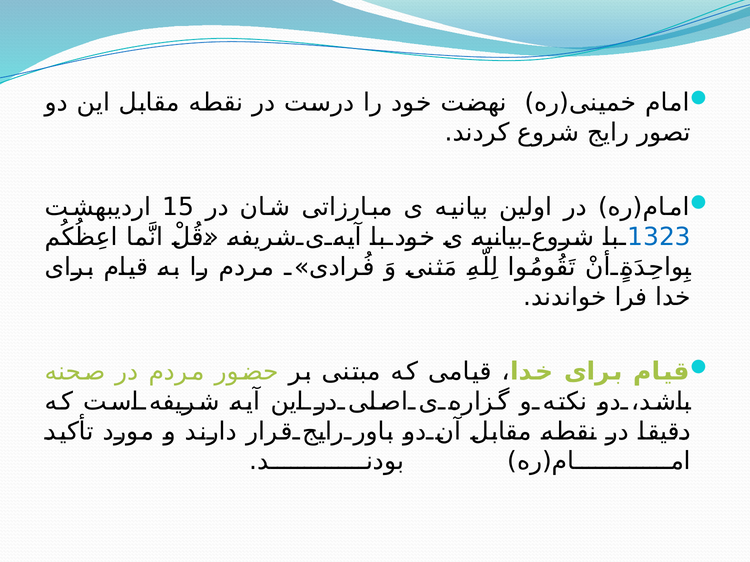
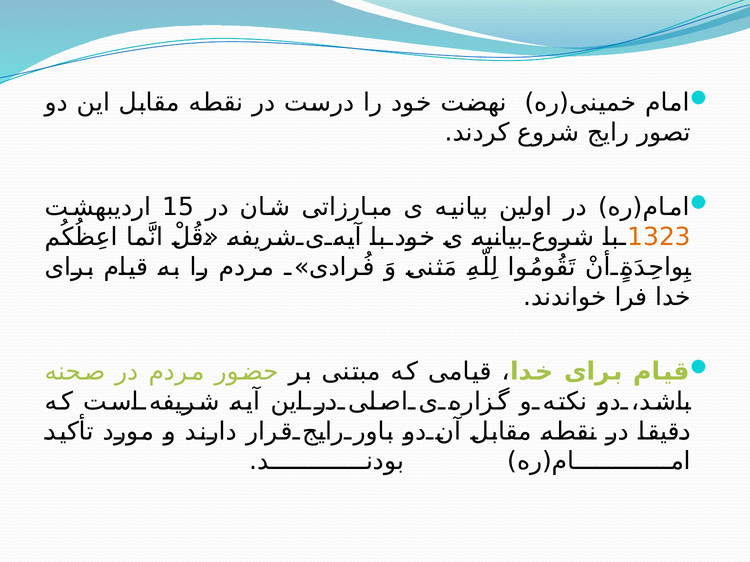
1323 colour: blue -> orange
